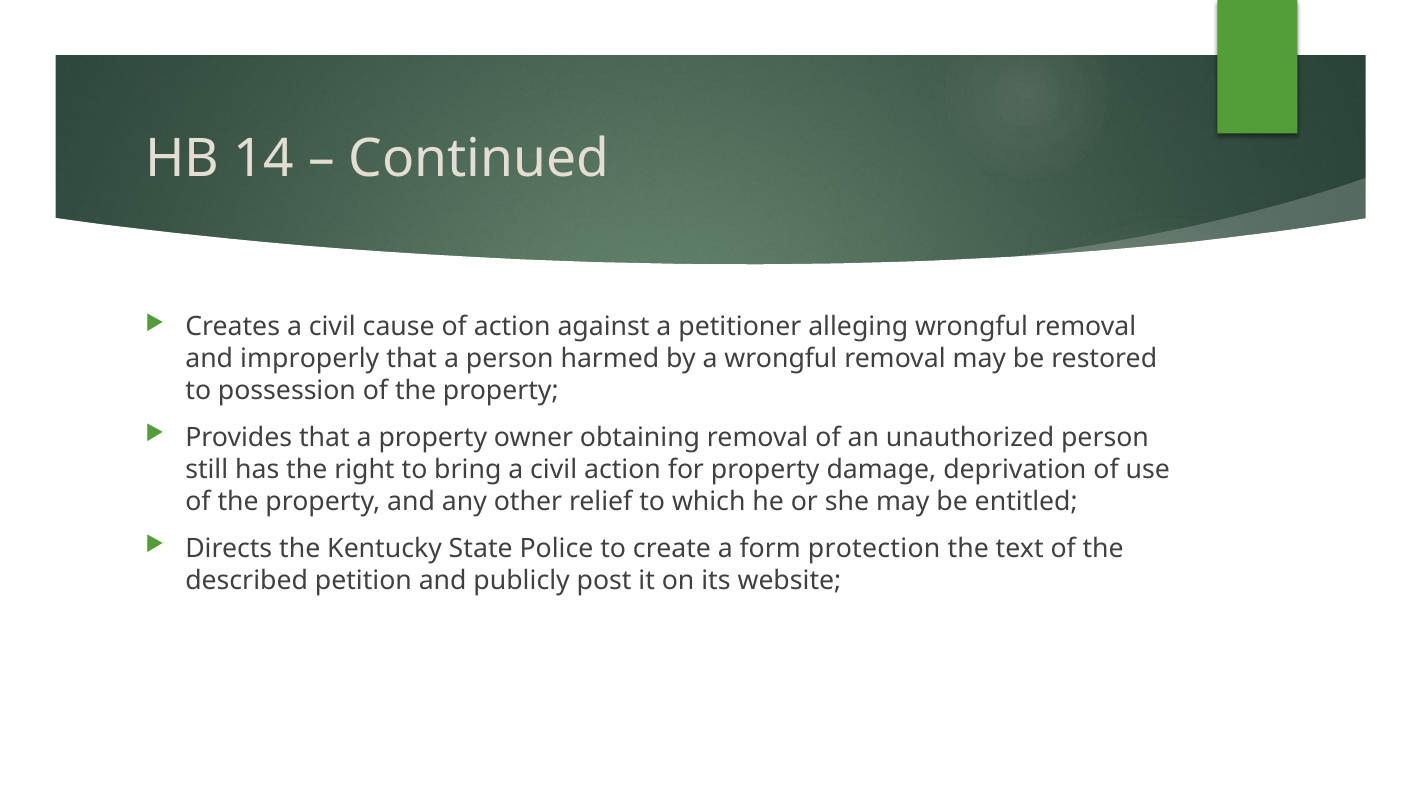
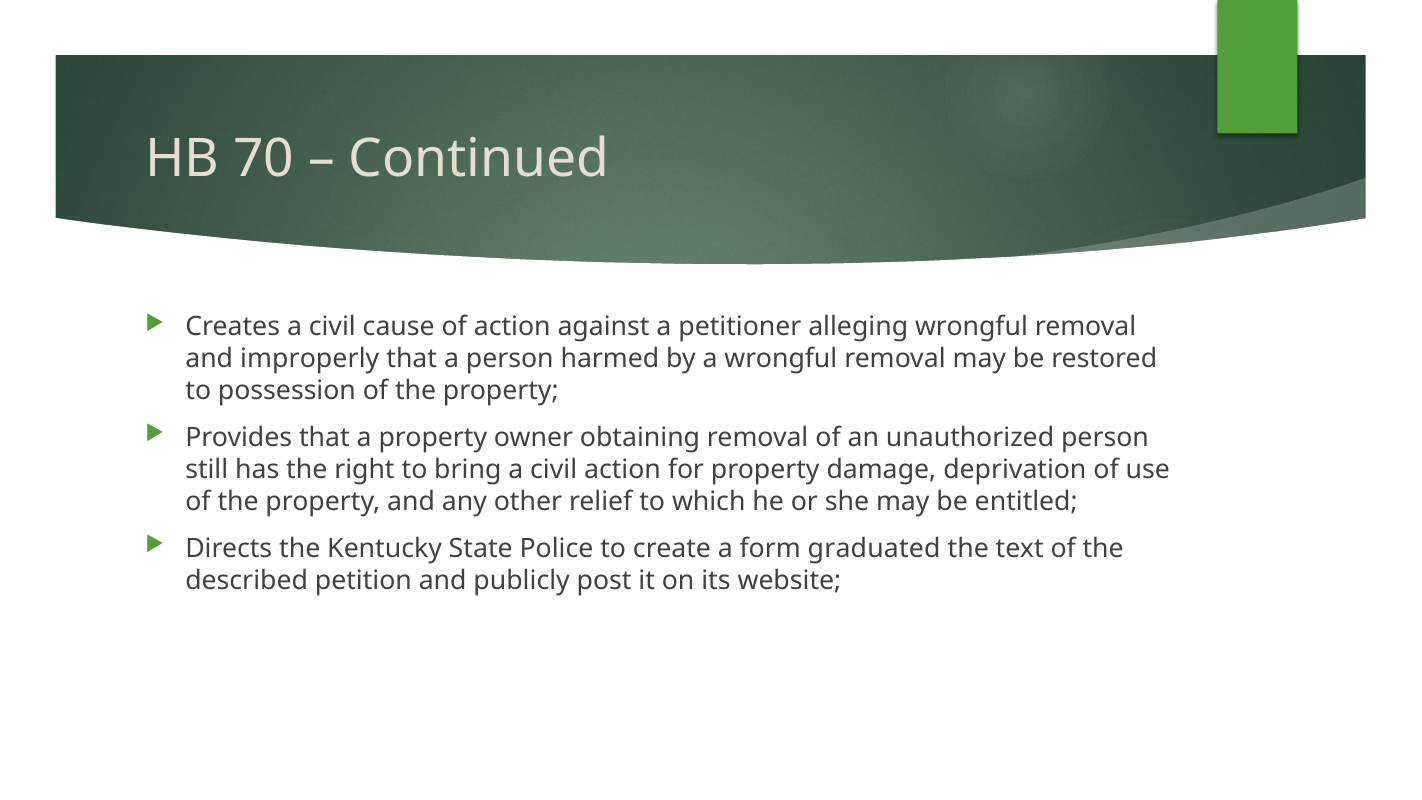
14: 14 -> 70
protection: protection -> graduated
